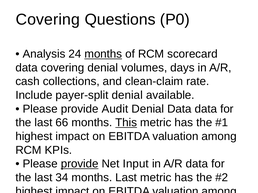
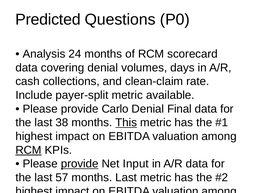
Covering at (48, 20): Covering -> Predicted
months at (103, 54) underline: present -> none
payer-split denial: denial -> metric
Audit: Audit -> Carlo
Denial Data: Data -> Final
66: 66 -> 38
RCM at (28, 150) underline: none -> present
34: 34 -> 57
